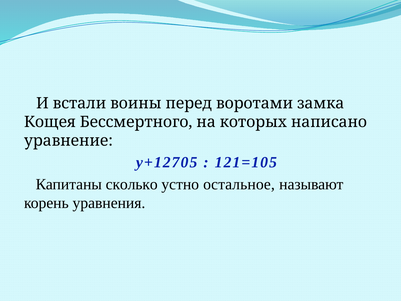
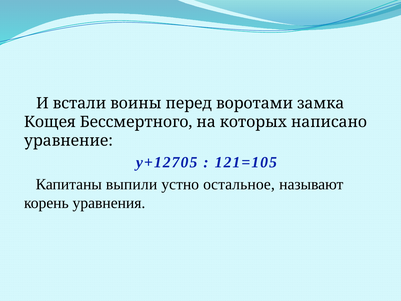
сколько: сколько -> выпили
